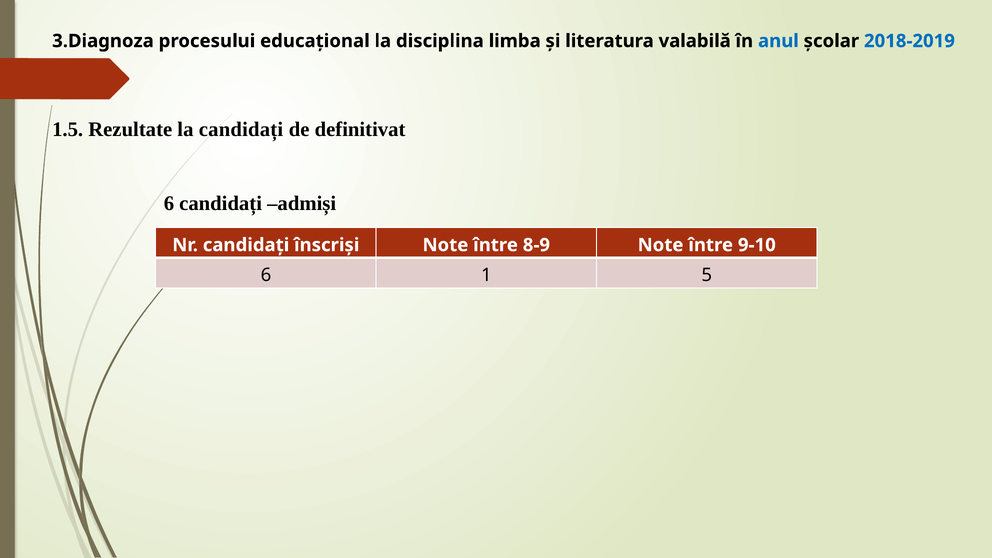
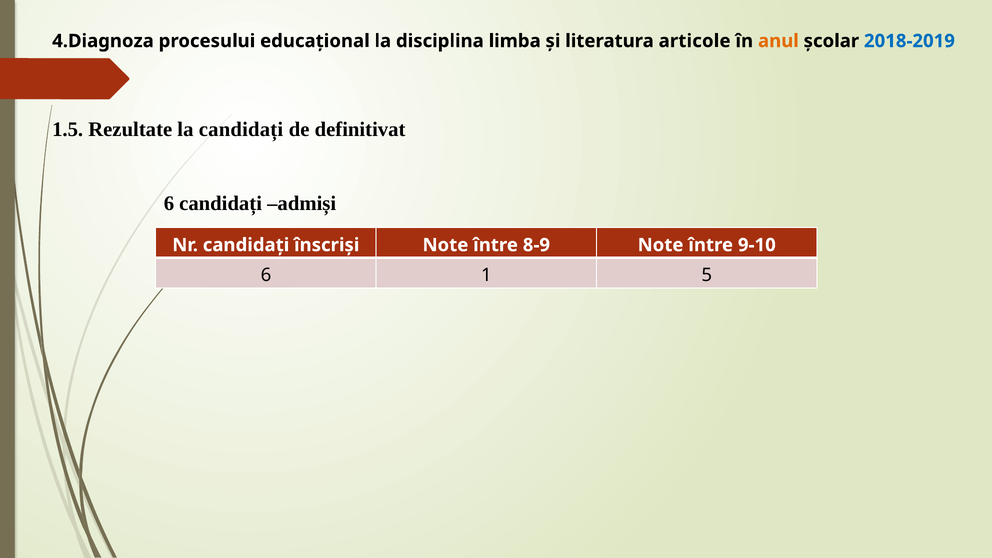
3.Diagnoza: 3.Diagnoza -> 4.Diagnoza
valabilă: valabilă -> articole
anul colour: blue -> orange
